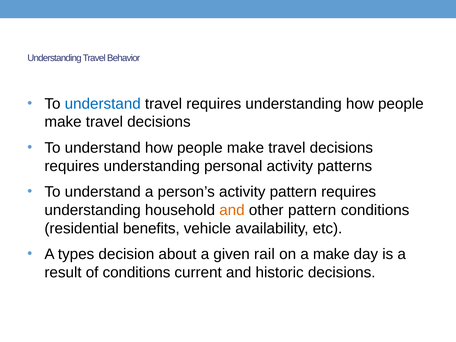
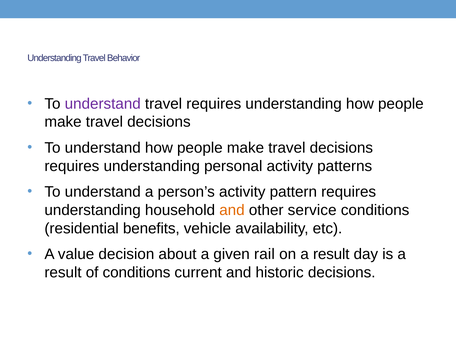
understand at (103, 104) colour: blue -> purple
other pattern: pattern -> service
types: types -> value
on a make: make -> result
